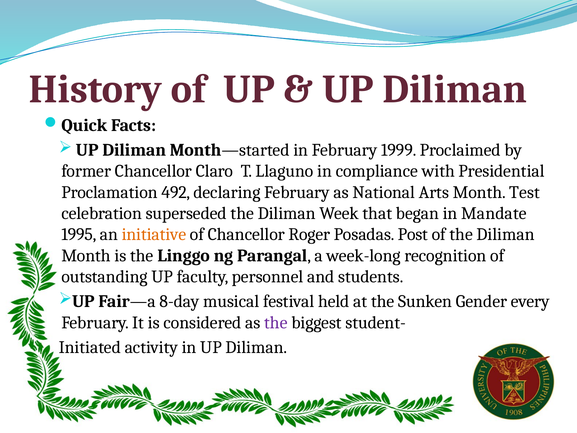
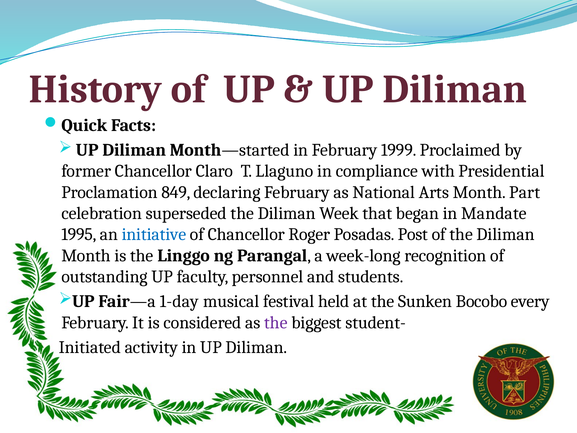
492: 492 -> 849
Test: Test -> Part
initiative colour: orange -> blue
8-day: 8-day -> 1-day
Gender: Gender -> Bocobo
